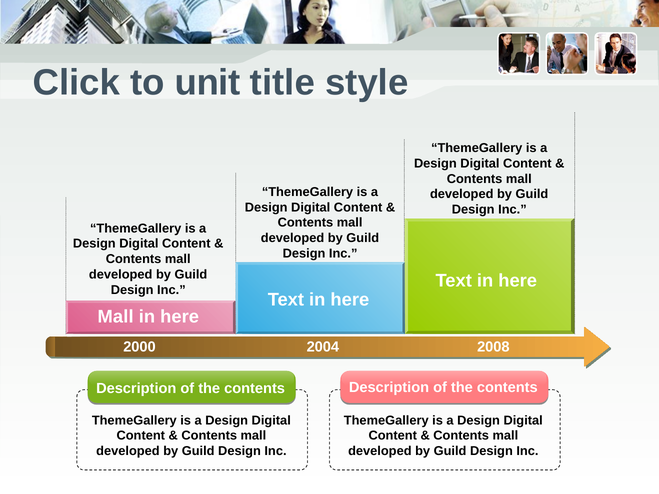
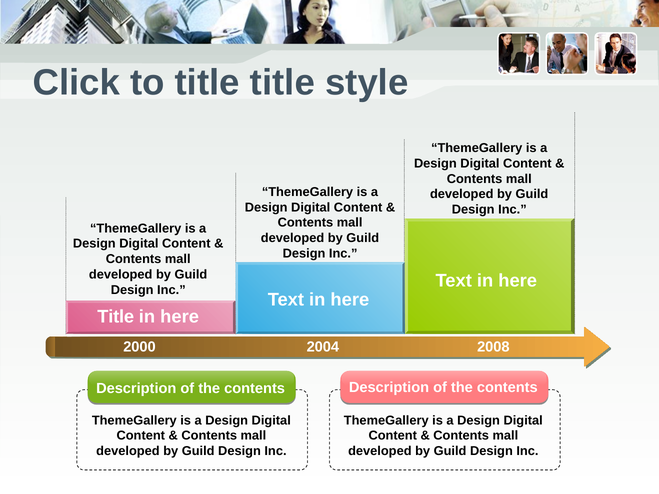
to unit: unit -> title
Mall at (116, 317): Mall -> Title
